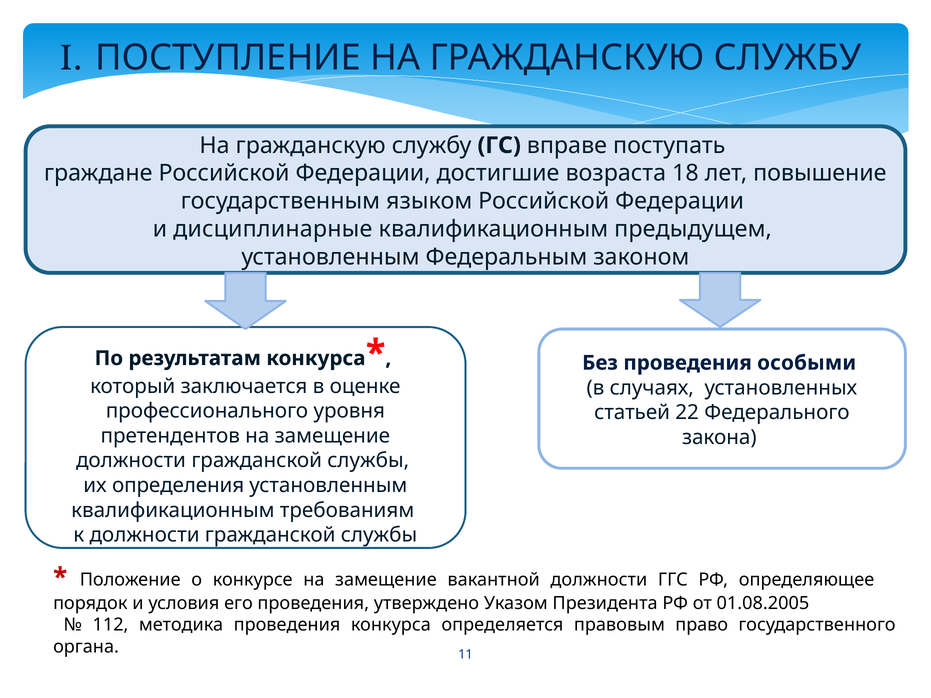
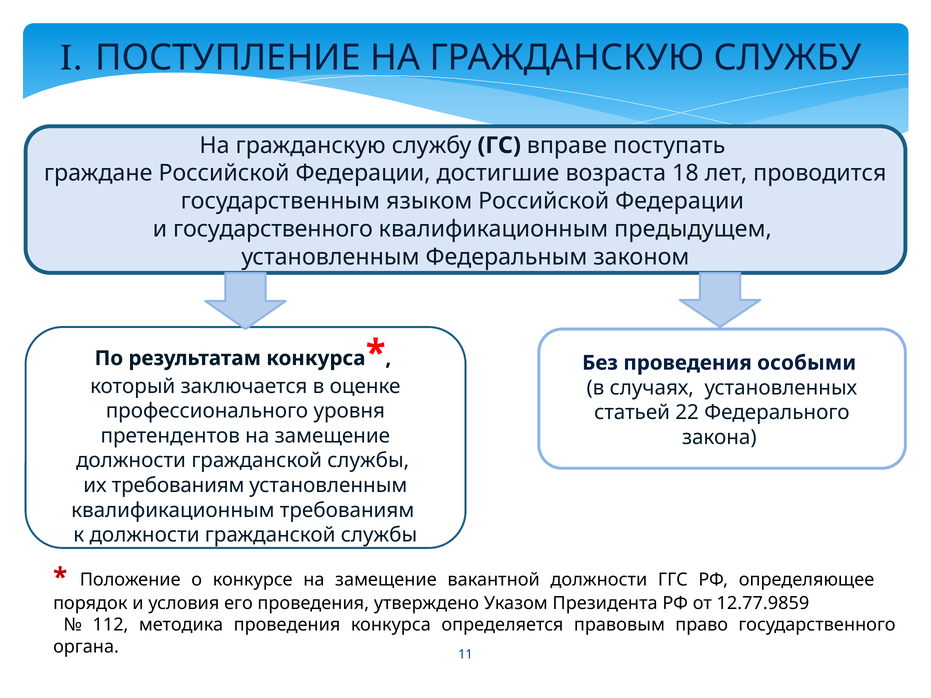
повышение: повышение -> проводится
и дисциплинарные: дисциплинарные -> государственного
их определения: определения -> требованиям
01.08.2005: 01.08.2005 -> 12.77.9859
